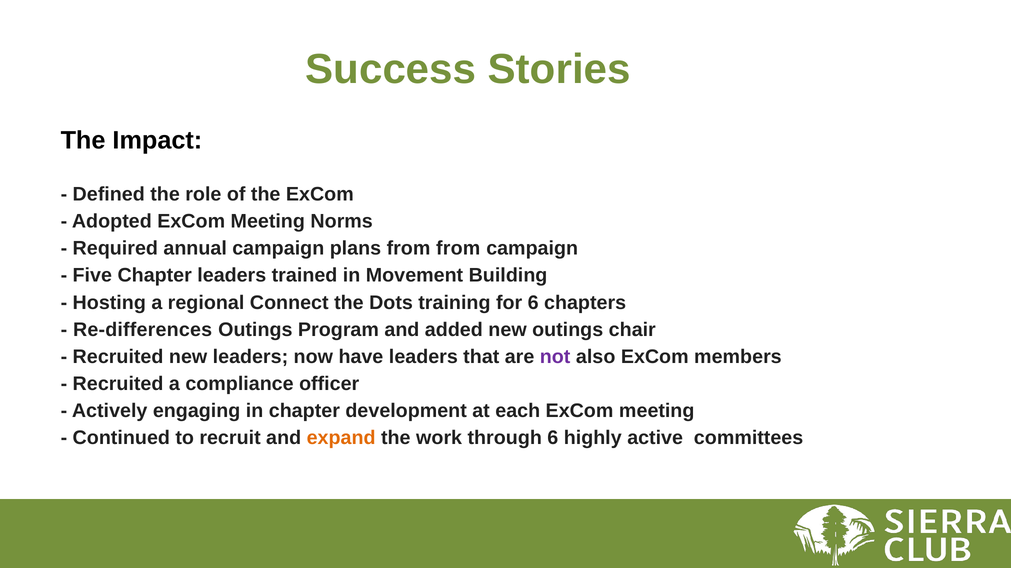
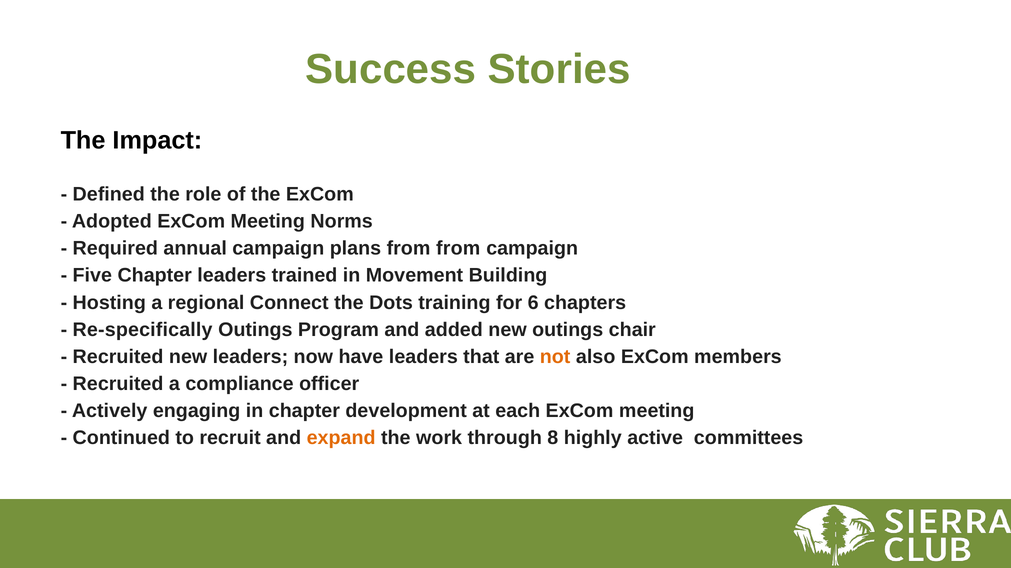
Re-differences: Re-differences -> Re-specifically
not colour: purple -> orange
through 6: 6 -> 8
